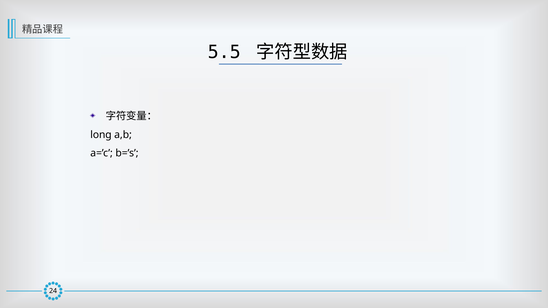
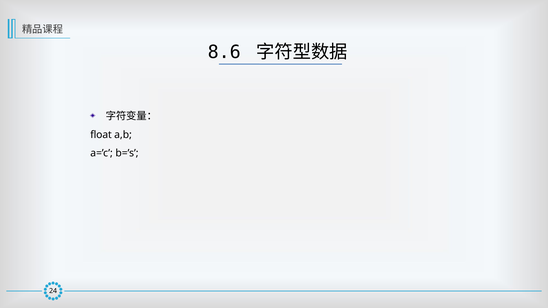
5.5: 5.5 -> 8.6
long: long -> float
